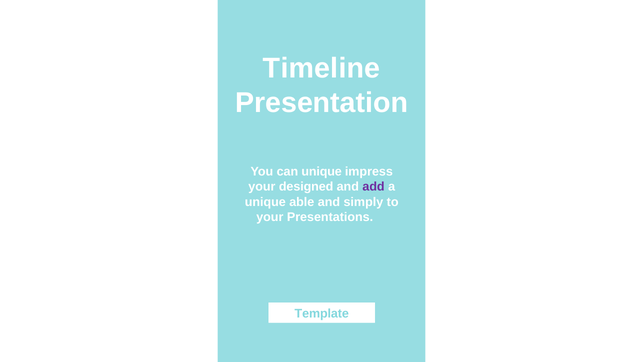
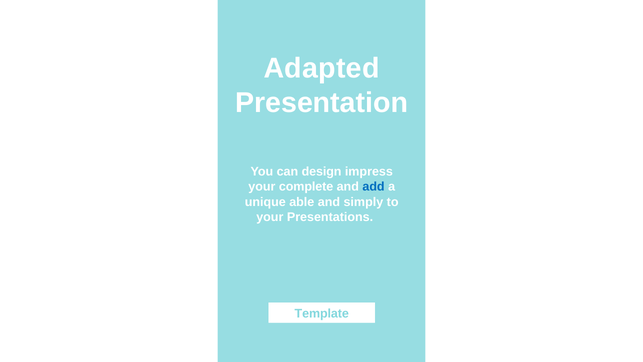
Timeline: Timeline -> Adapted
can unique: unique -> design
designed: designed -> complete
add colour: purple -> blue
